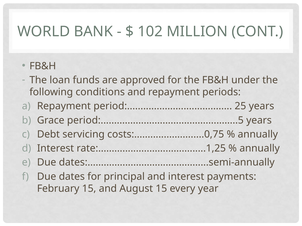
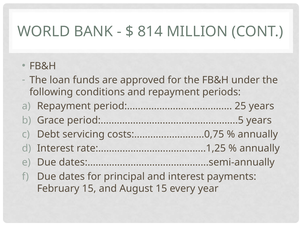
102: 102 -> 814
